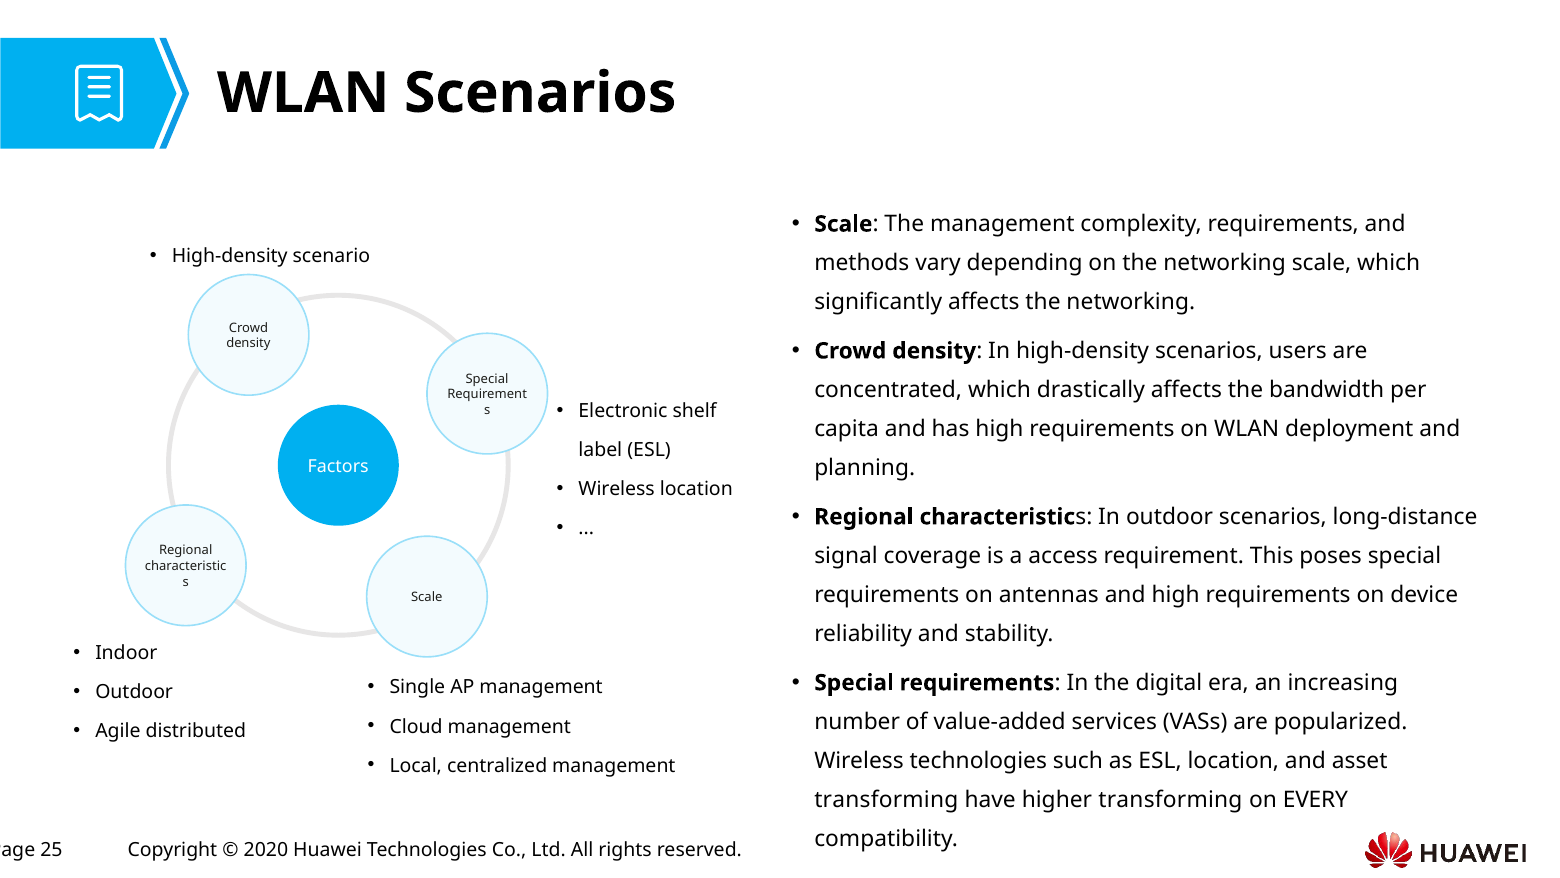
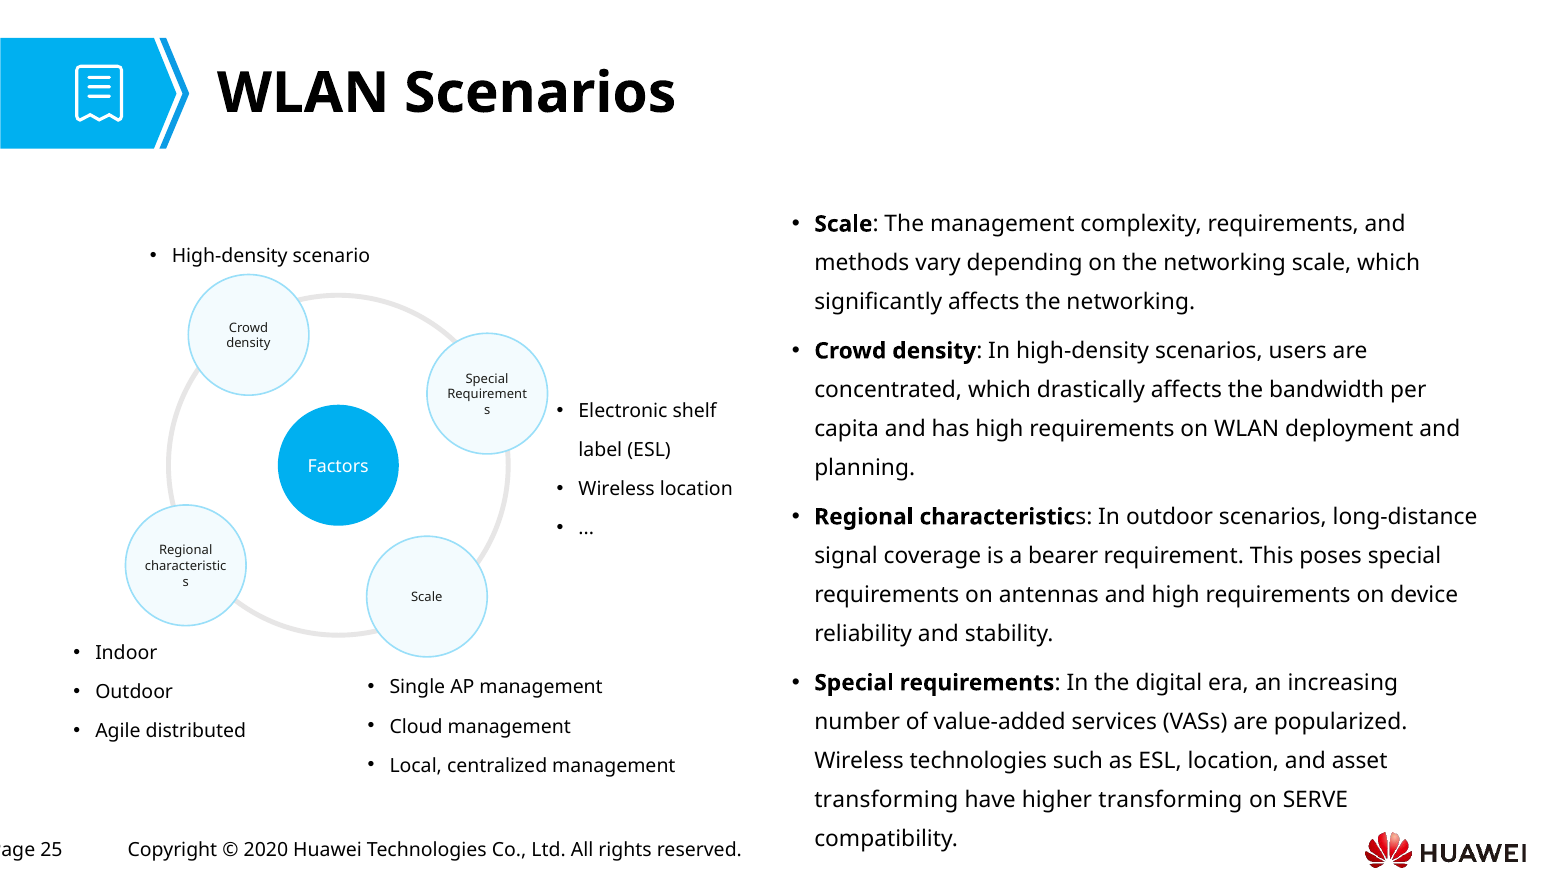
access: access -> bearer
EVERY: EVERY -> SERVE
